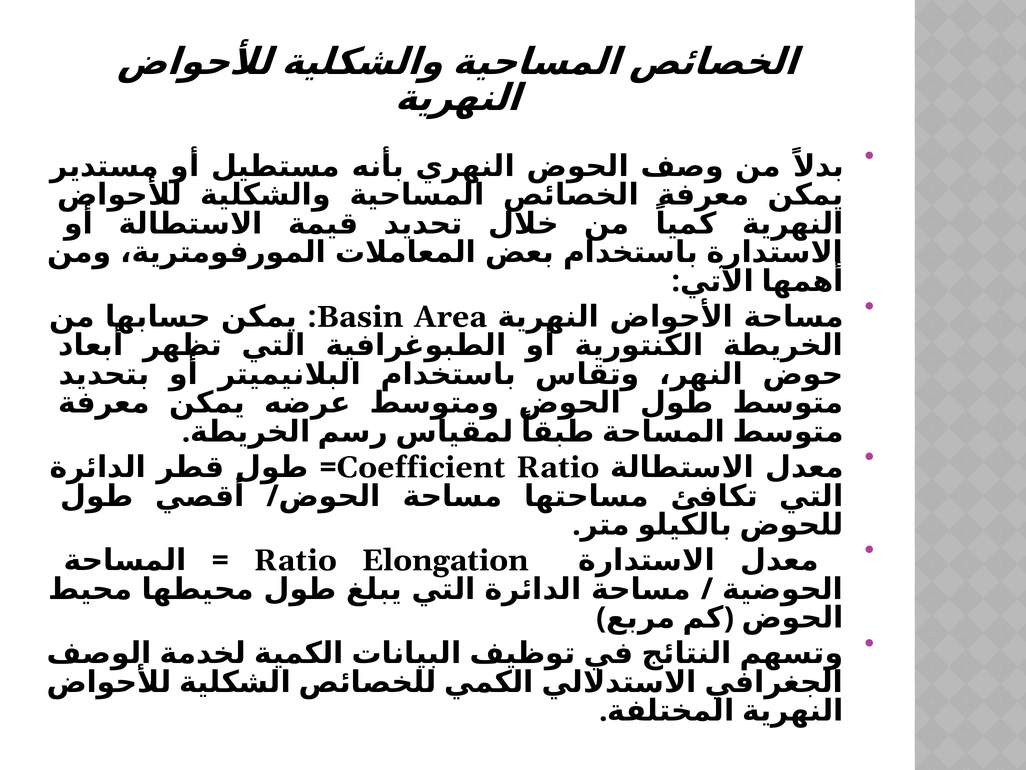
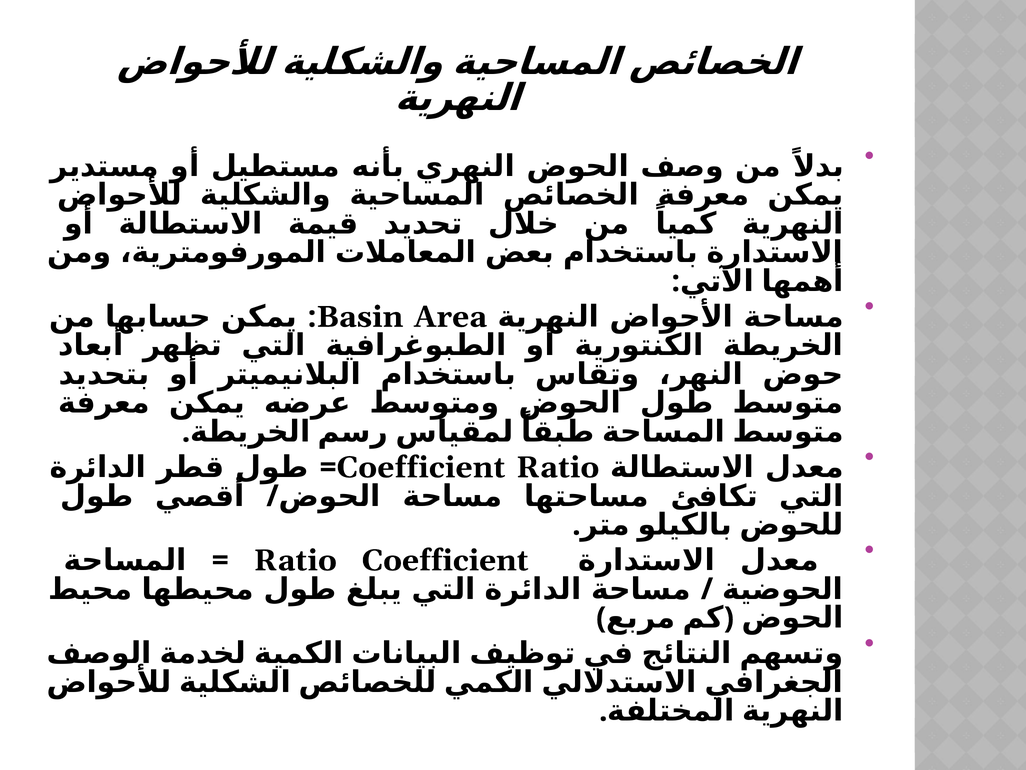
Ratio Elongation: Elongation -> Coefficient
